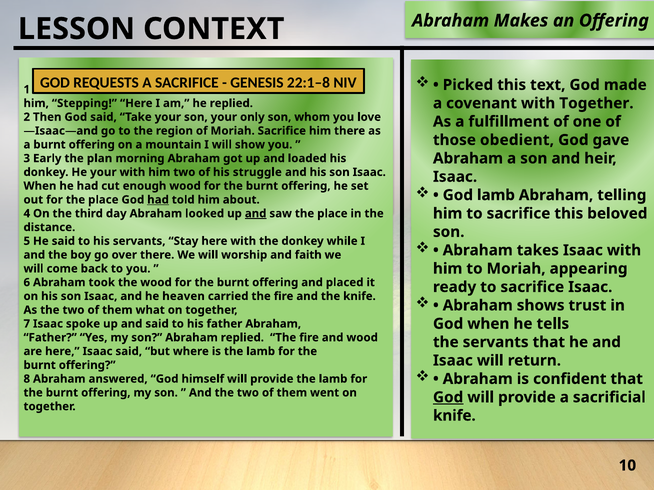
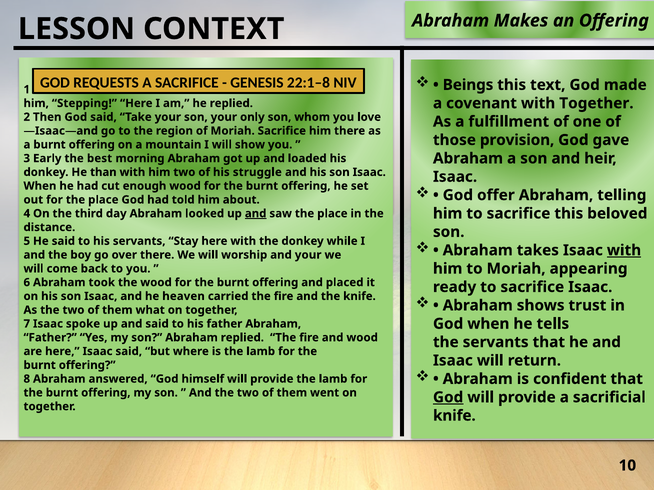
Picked: Picked -> Beings
obedient: obedient -> provision
plan: plan -> best
He your: your -> than
God lamb: lamb -> offer
had at (158, 200) underline: present -> none
with at (624, 250) underline: none -> present
and faith: faith -> your
